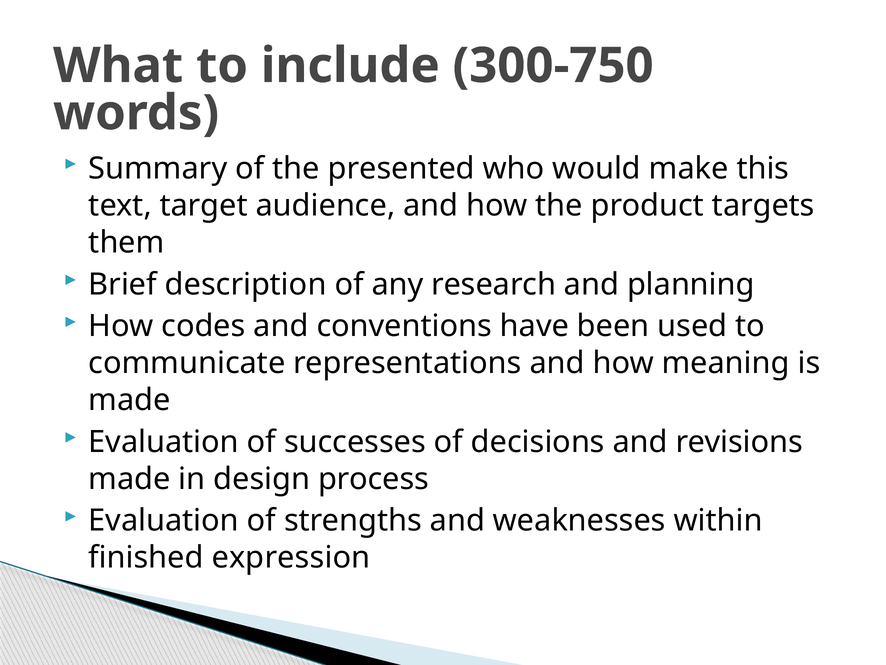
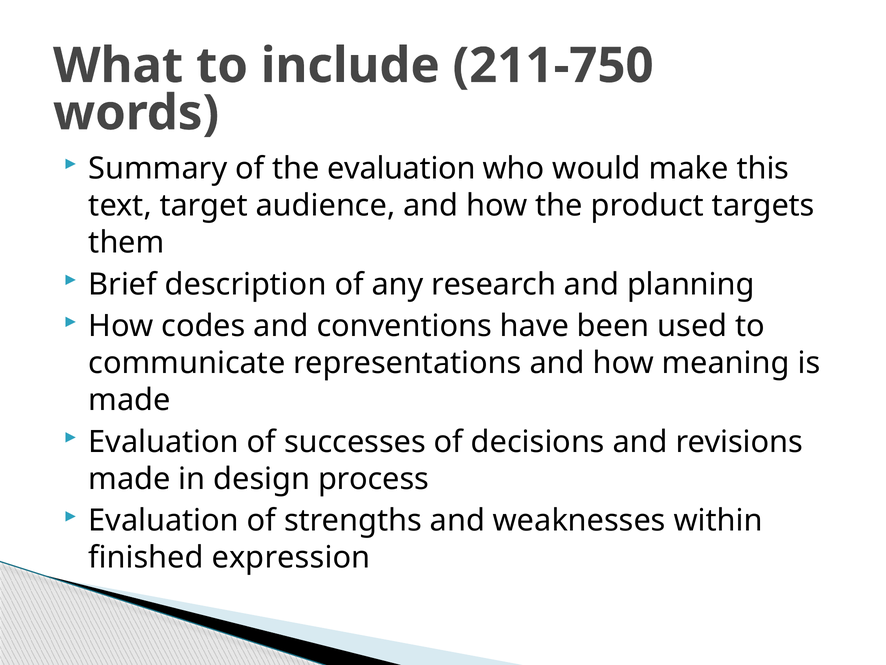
300-750: 300-750 -> 211-750
the presented: presented -> evaluation
